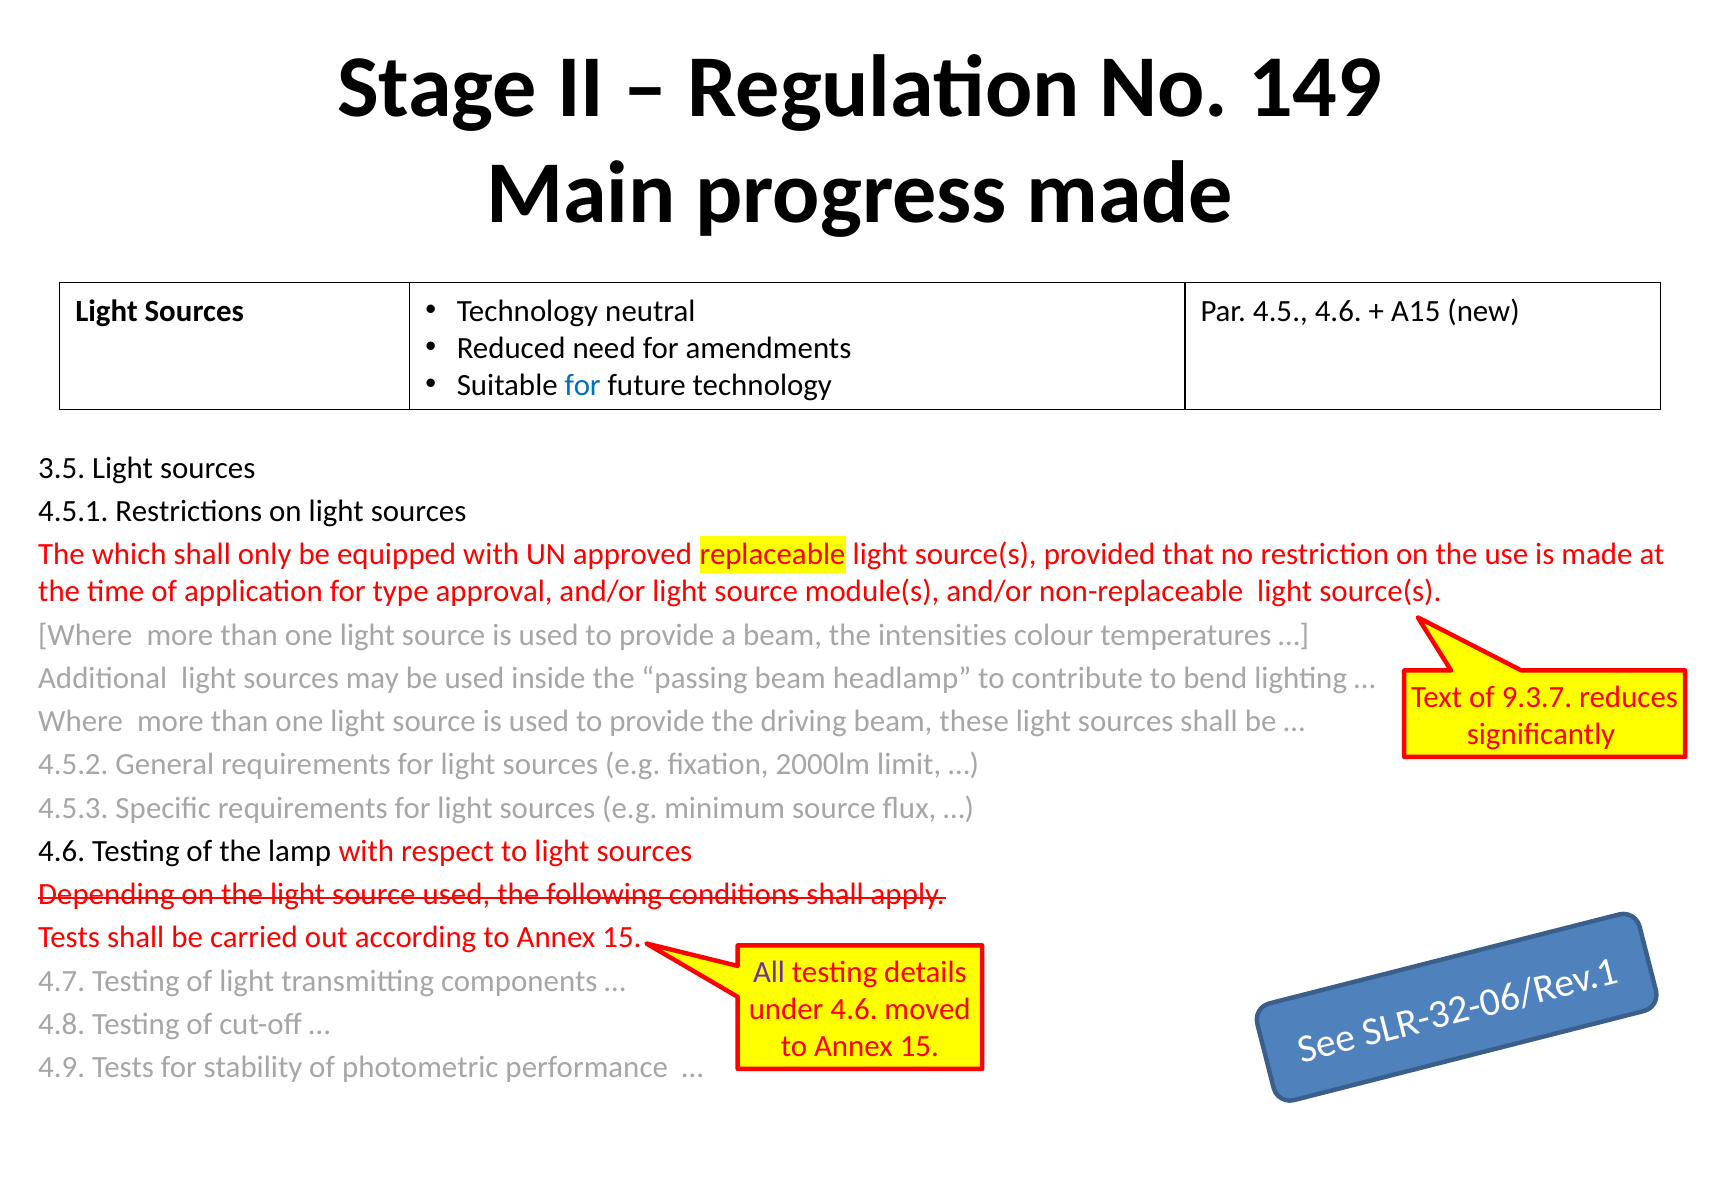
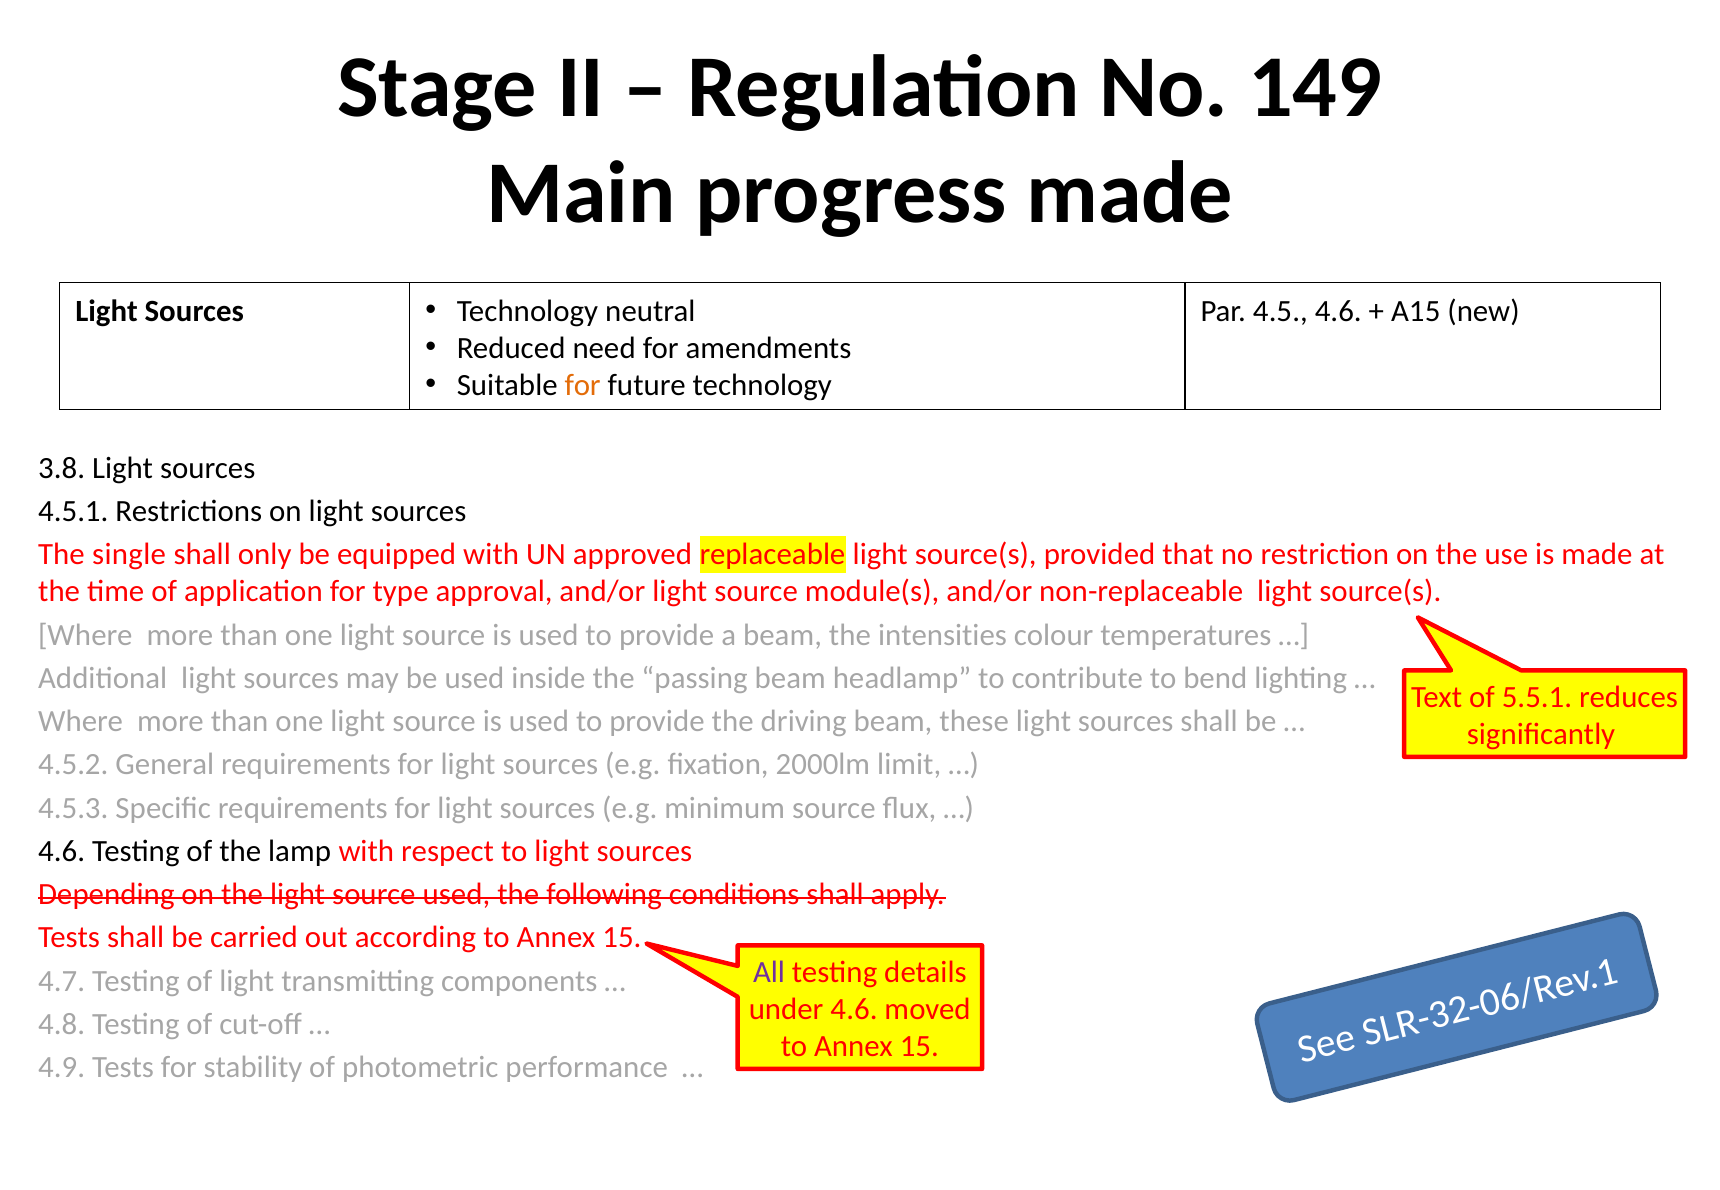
for at (583, 385) colour: blue -> orange
3.5: 3.5 -> 3.8
which: which -> single
9.3.7: 9.3.7 -> 5.5.1
